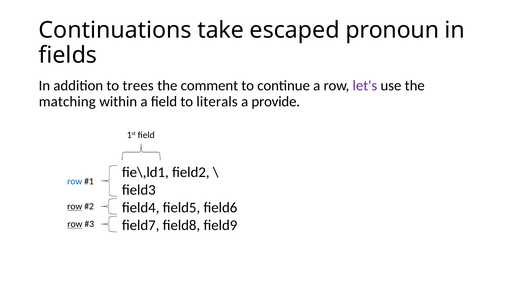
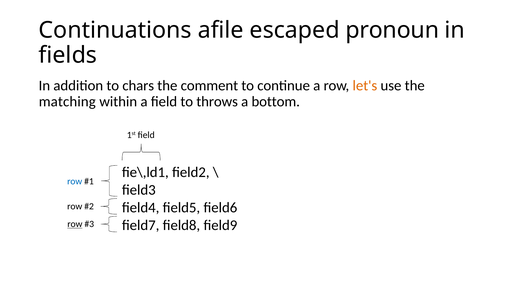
take: take -> afile
trees: trees -> chars
let's colour: purple -> orange
literals: literals -> throws
provide: provide -> bottom
row at (75, 207) underline: present -> none
